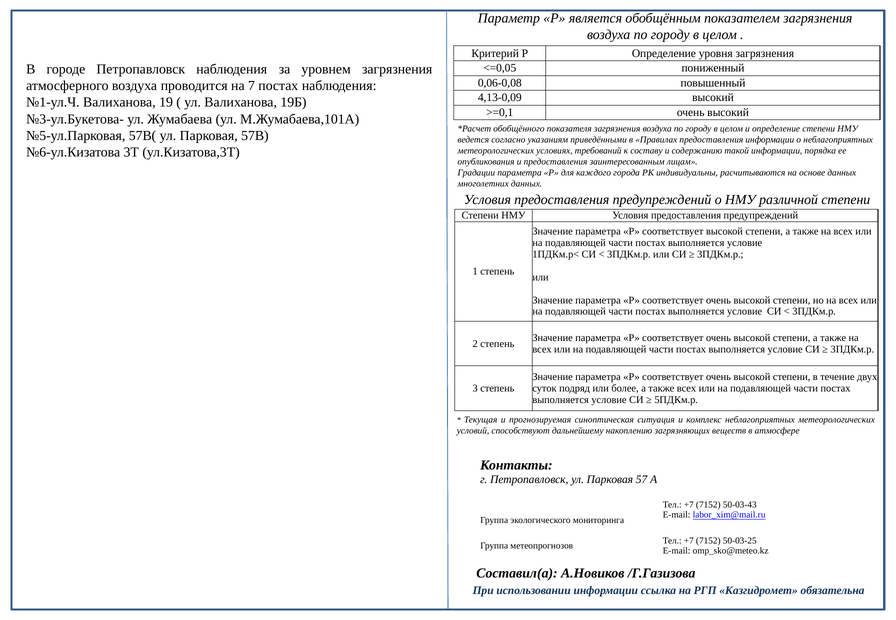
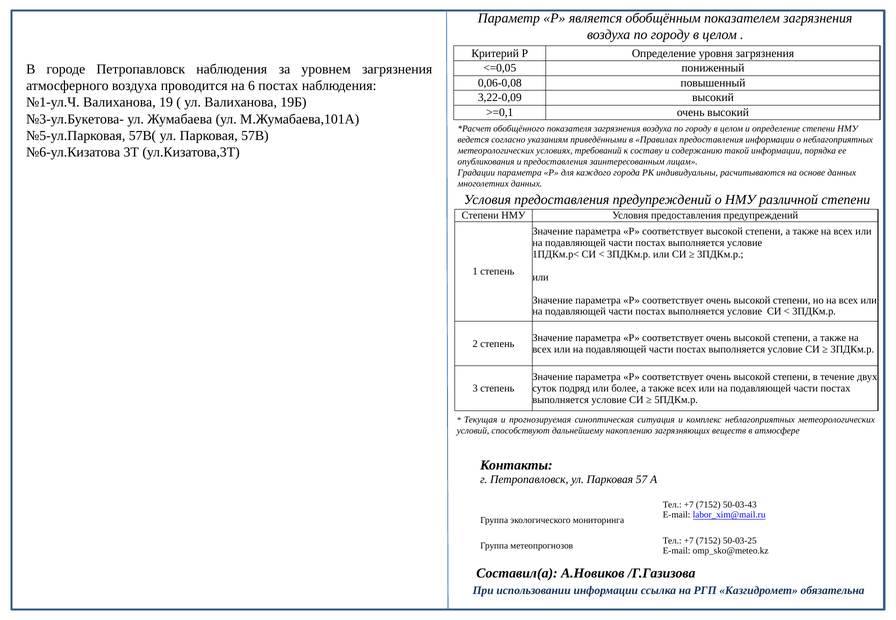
7: 7 -> 6
4,13-0,09: 4,13-0,09 -> 3,22-0,09
